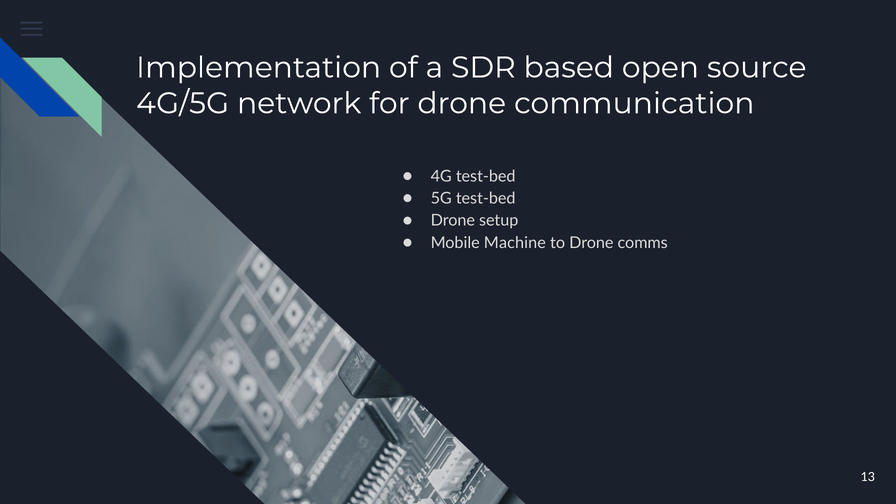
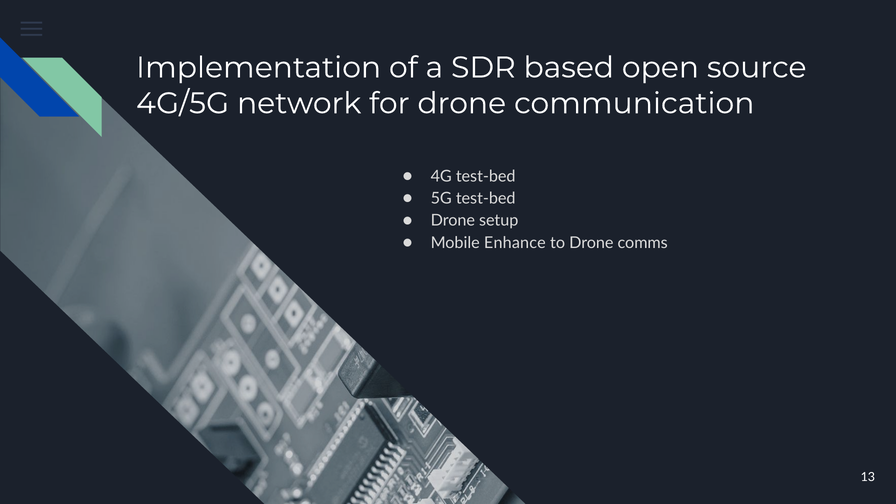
Machine: Machine -> Enhance
